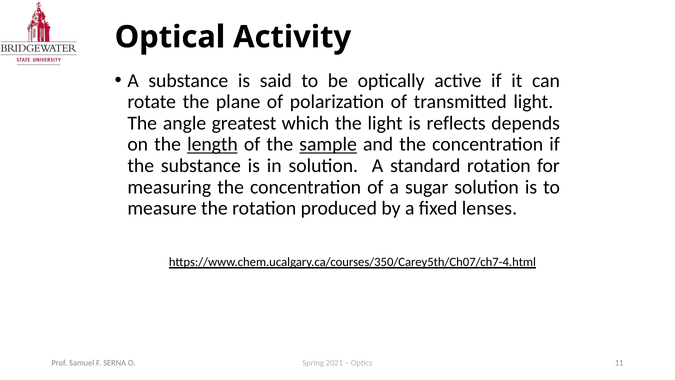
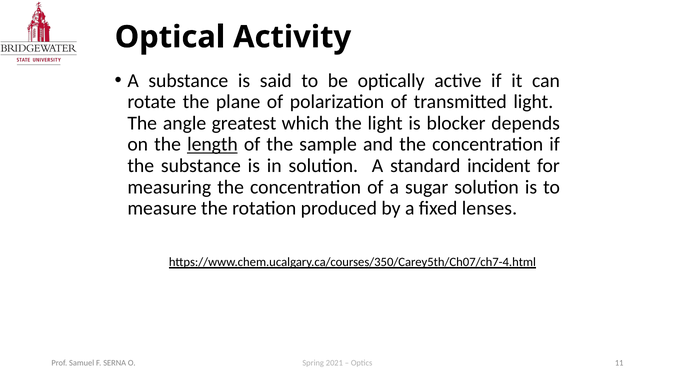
reflects: reflects -> blocker
sample underline: present -> none
standard rotation: rotation -> incident
